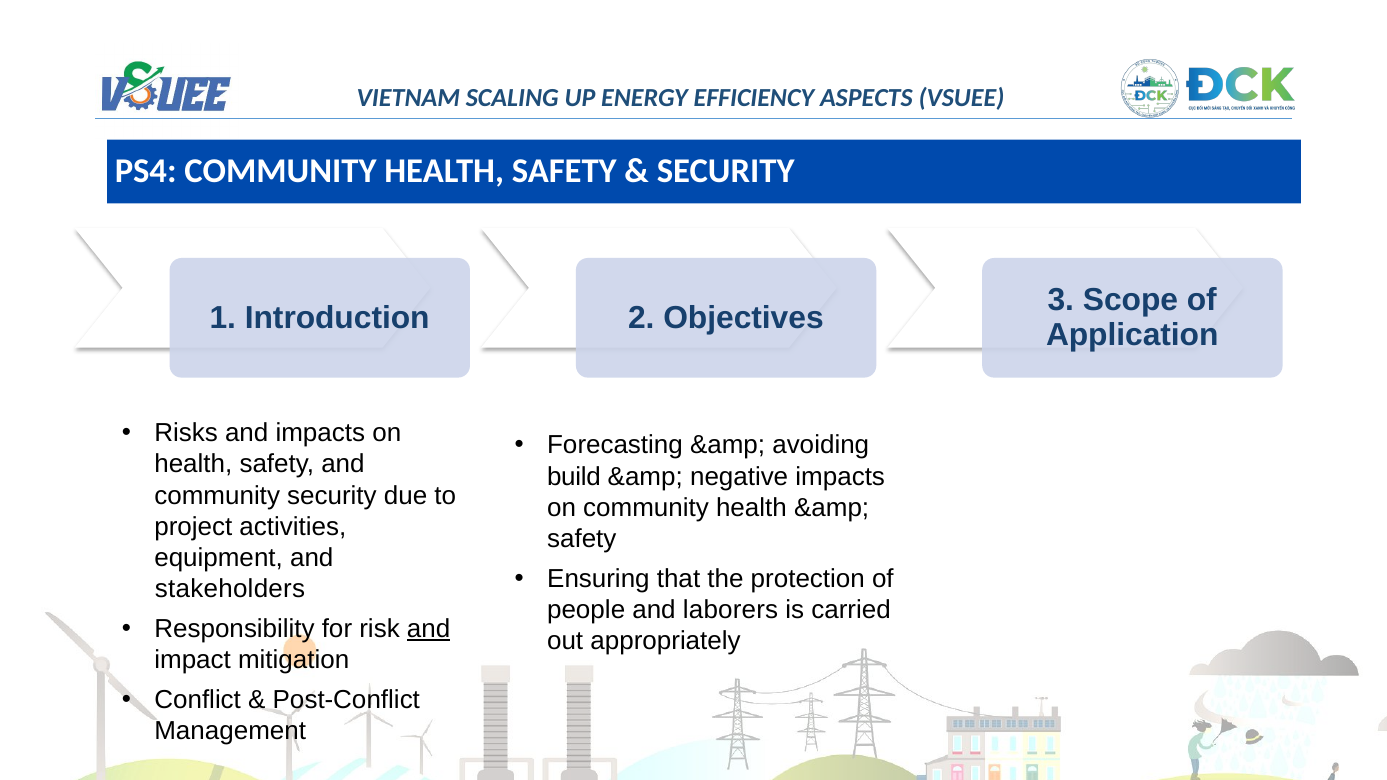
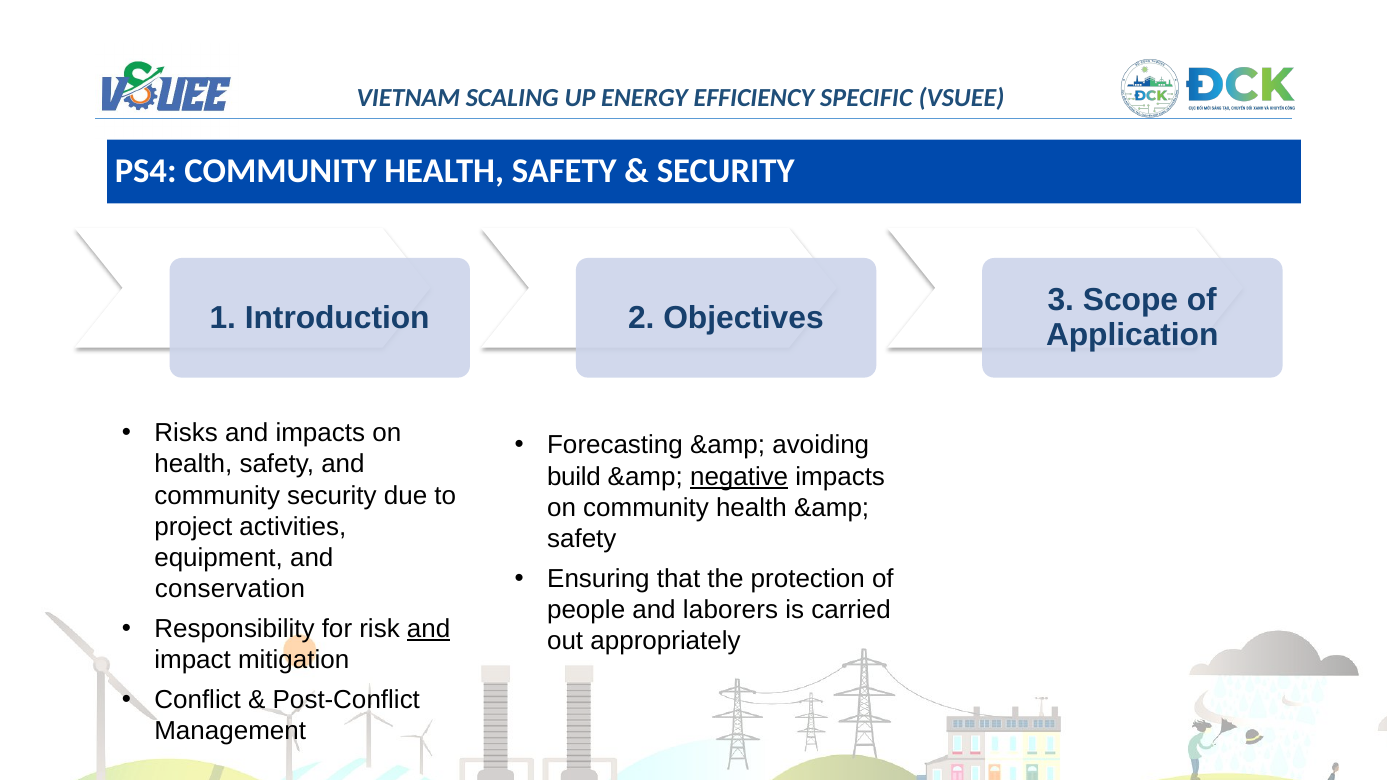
ASPECTS: ASPECTS -> SPECIFIC
negative underline: none -> present
stakeholders: stakeholders -> conservation
